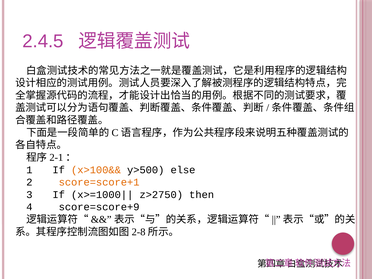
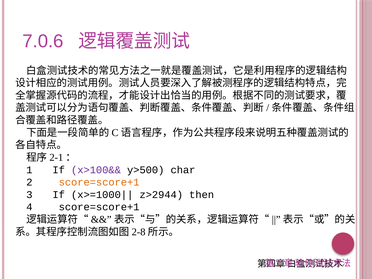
2.4.5: 2.4.5 -> 7.0.6
x>100&& colour: orange -> purple
else: else -> char
z>2750: z>2750 -> z>2944
4 score=score+9: score=score+9 -> score=score+1
